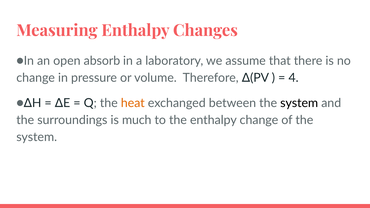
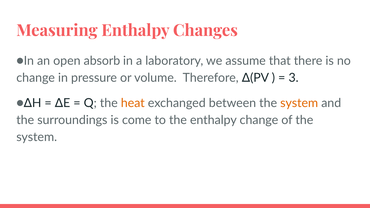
4: 4 -> 3
system at (299, 103) colour: black -> orange
much: much -> come
